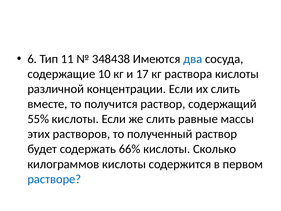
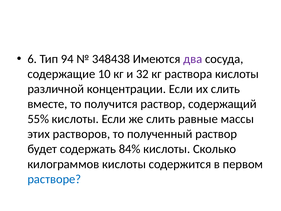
11: 11 -> 94
два colour: blue -> purple
17: 17 -> 32
66%: 66% -> 84%
